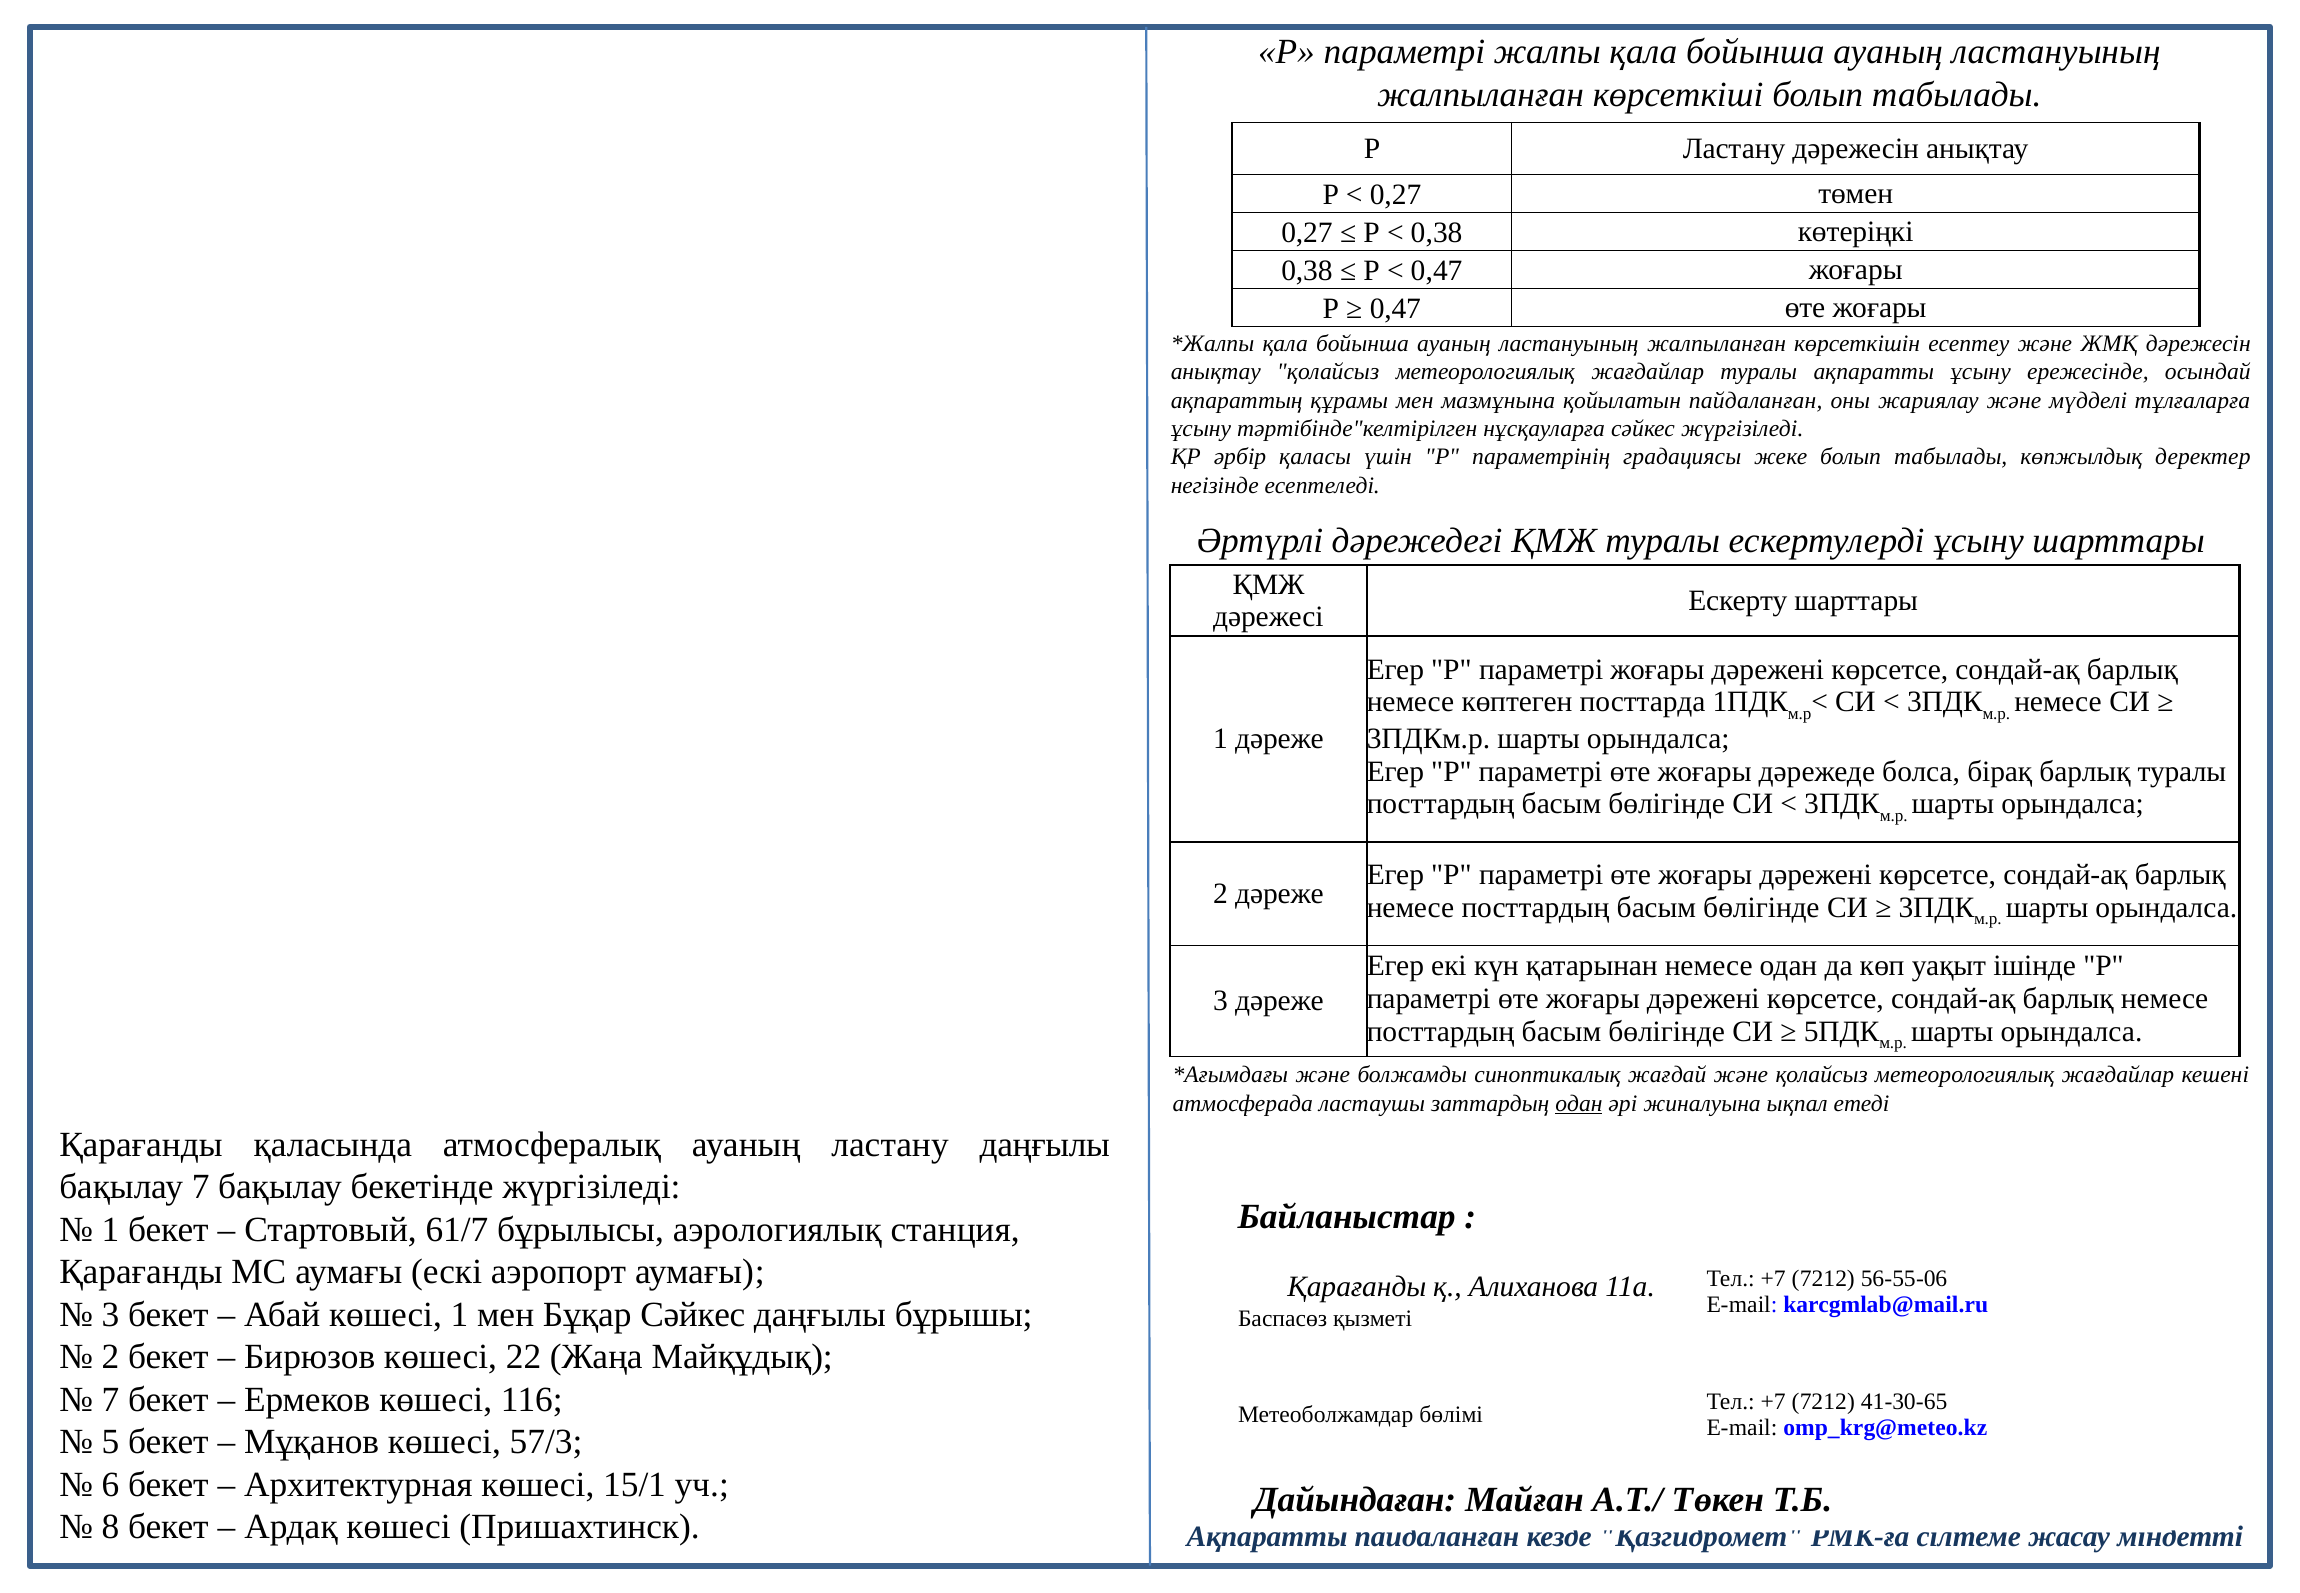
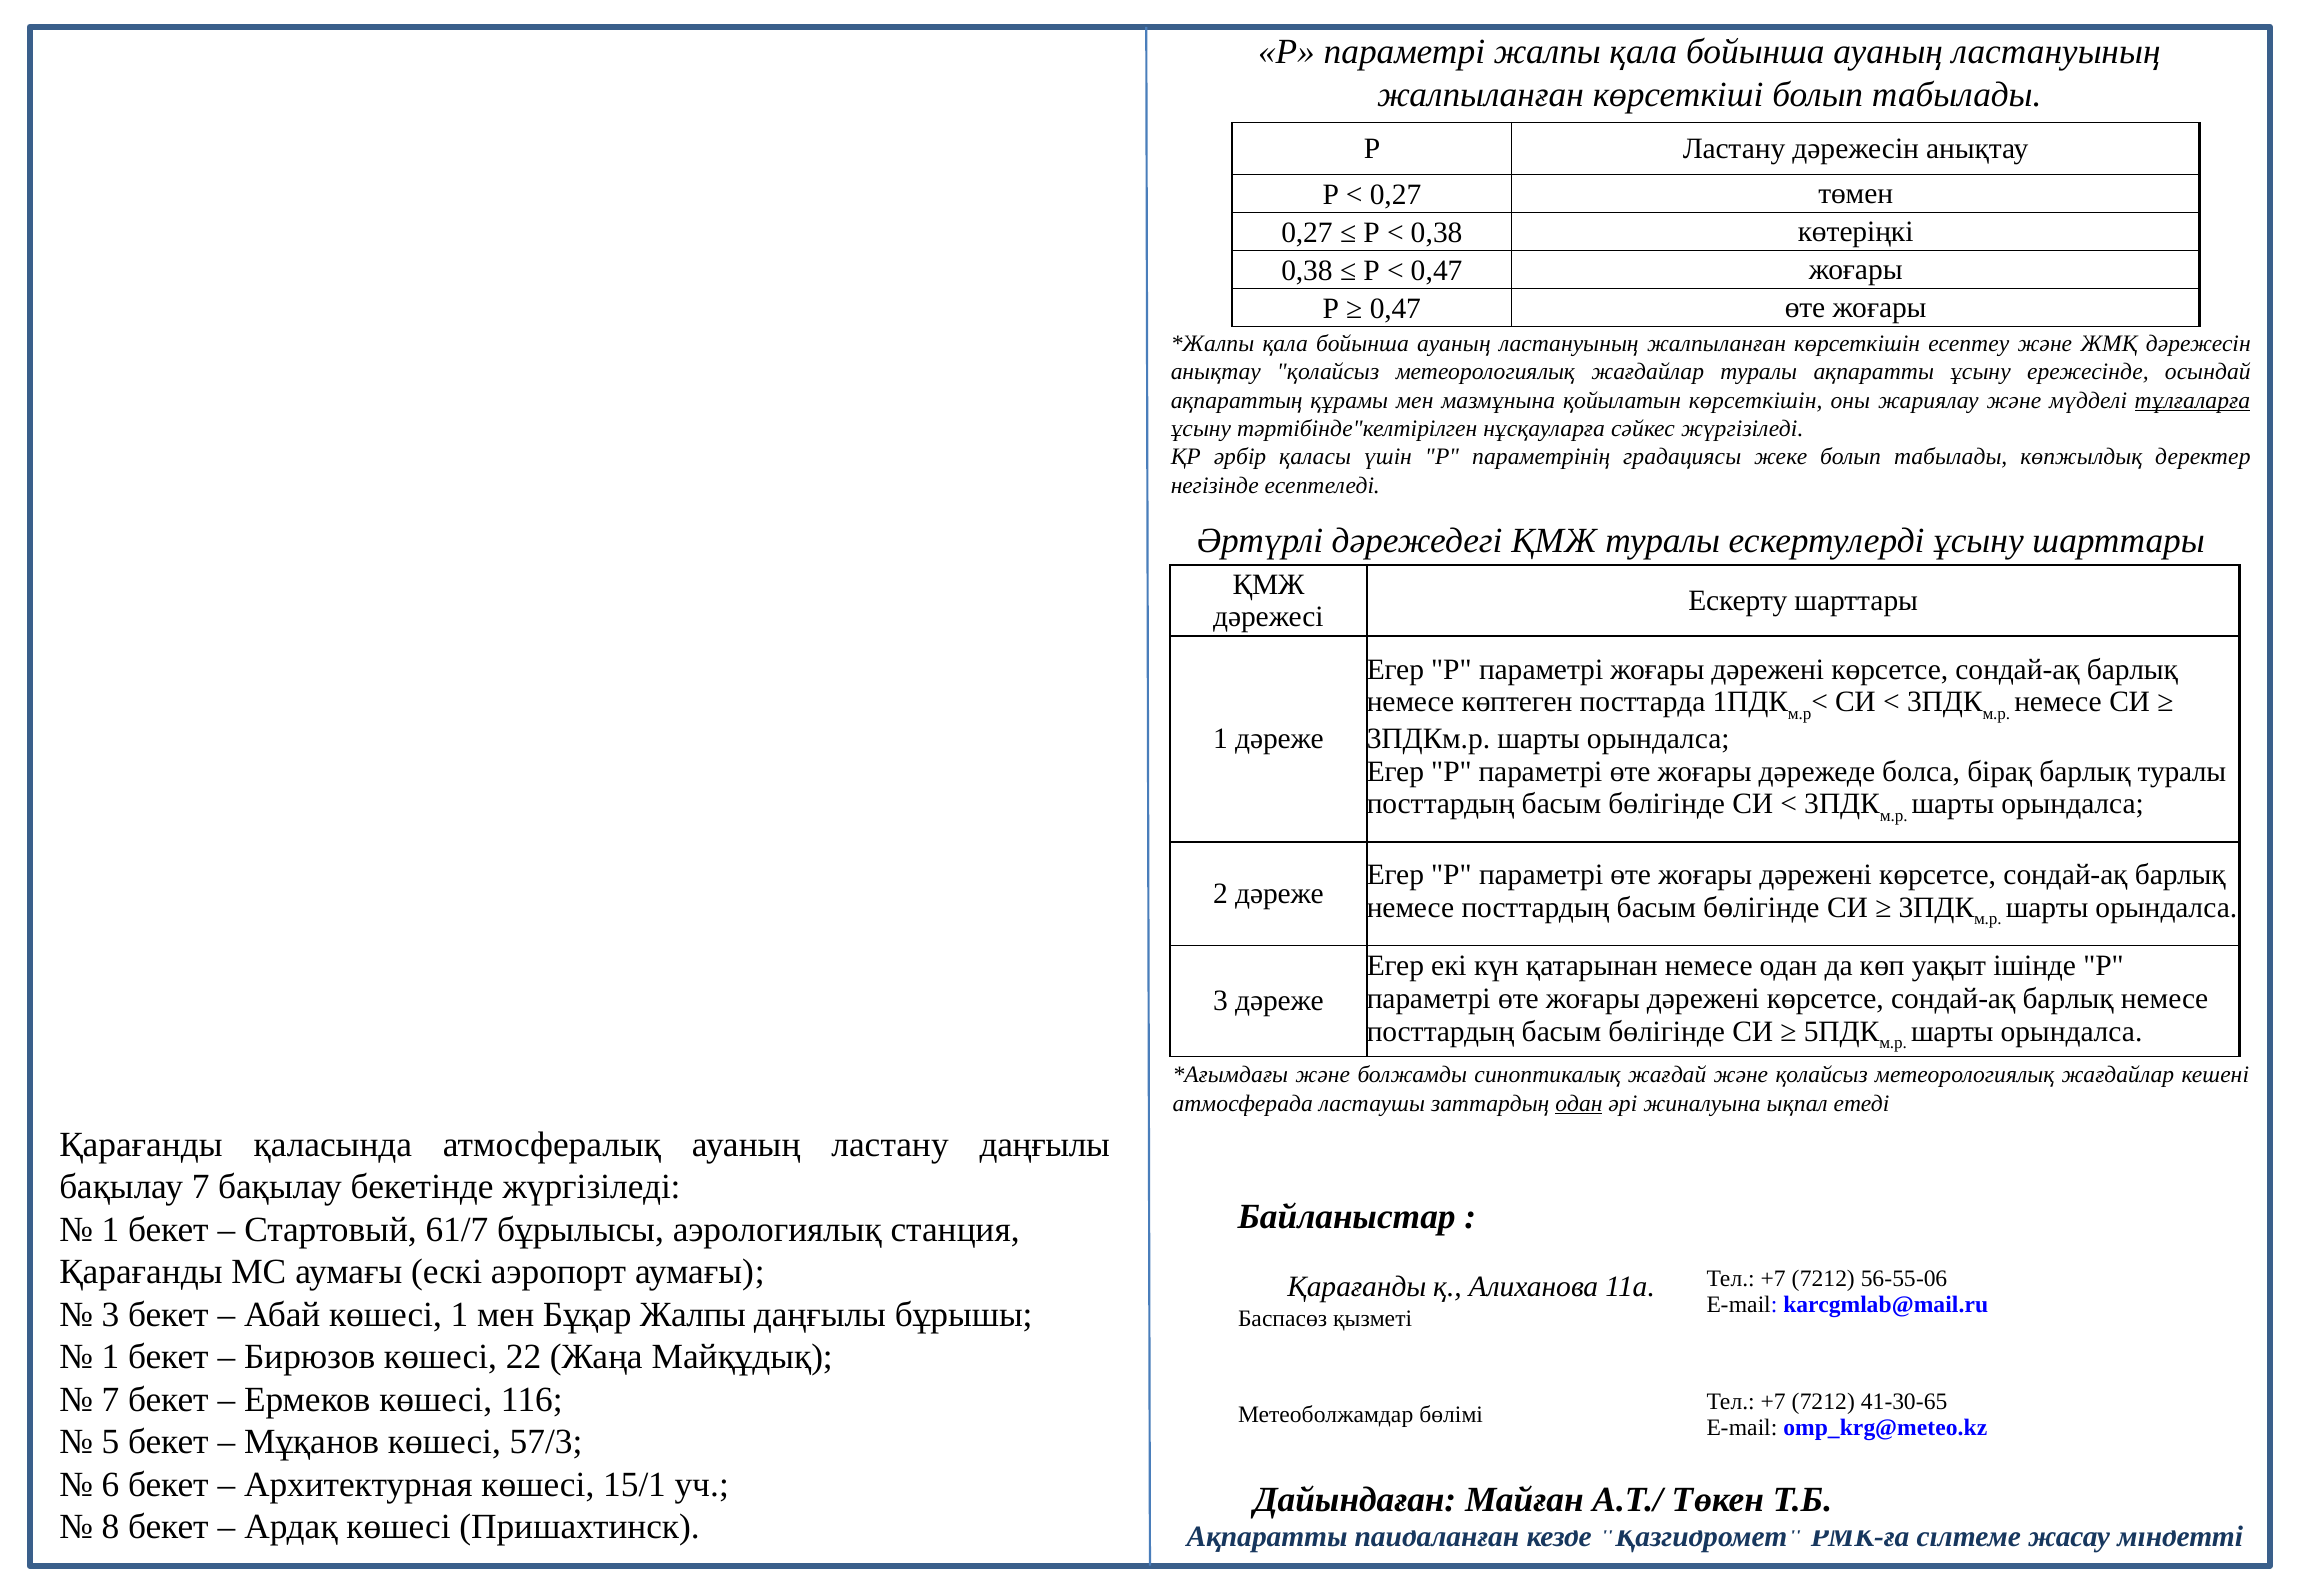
қойылатын пайдаланған: пайдаланған -> көрсеткішін
тұлғаларға underline: none -> present
Бұқар Сәйкес: Сәйкес -> Жалпы
2 at (111, 1357): 2 -> 1
